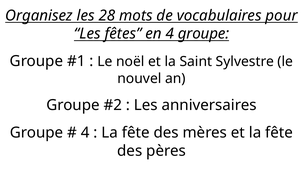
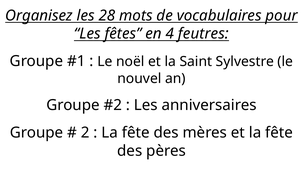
4 groupe: groupe -> feutres
4 at (85, 132): 4 -> 2
